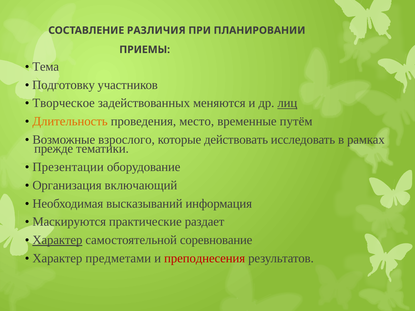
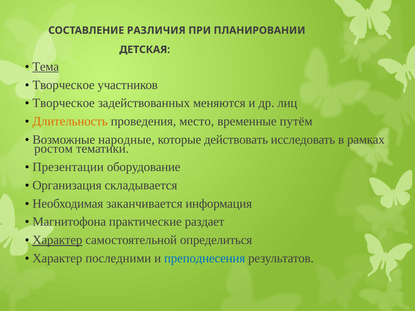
ПРИЕМЫ: ПРИЕМЫ -> ДЕТСКАЯ
Тема underline: none -> present
Подготовку at (64, 85): Подготовку -> Творческое
лиц underline: present -> none
взрослого: взрослого -> народные
прежде: прежде -> ростом
включающий: включающий -> складывается
высказываний: высказываний -> заканчивается
Маскируются: Маскируются -> Магнитофона
соревнование: соревнование -> определиться
предметами: предметами -> последними
преподнесения colour: red -> blue
